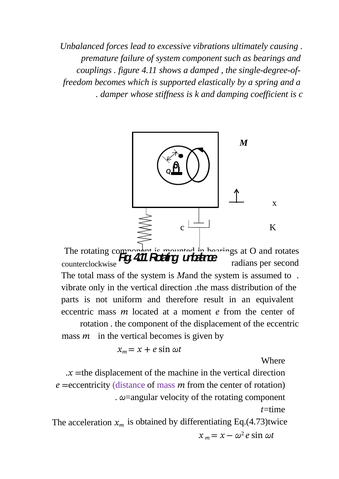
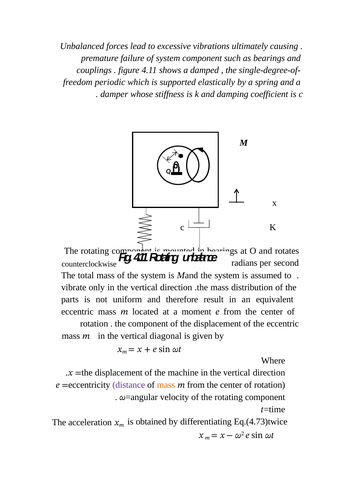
freedom becomes: becomes -> periodic
vertical becomes: becomes -> diagonal
mass at (166, 385) colour: purple -> orange
